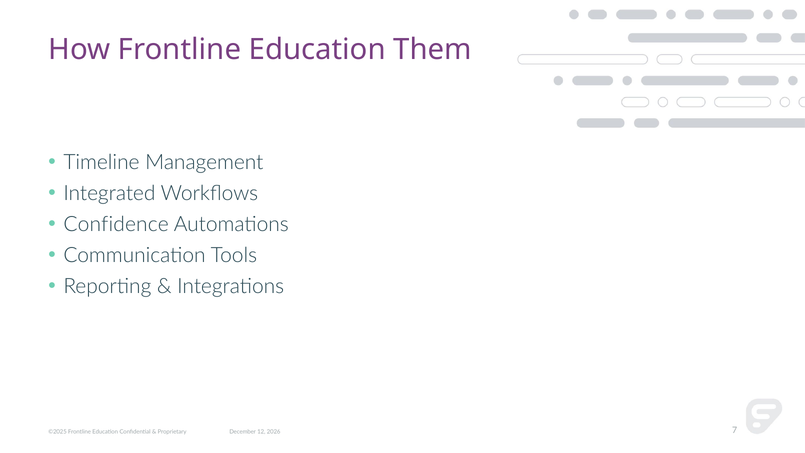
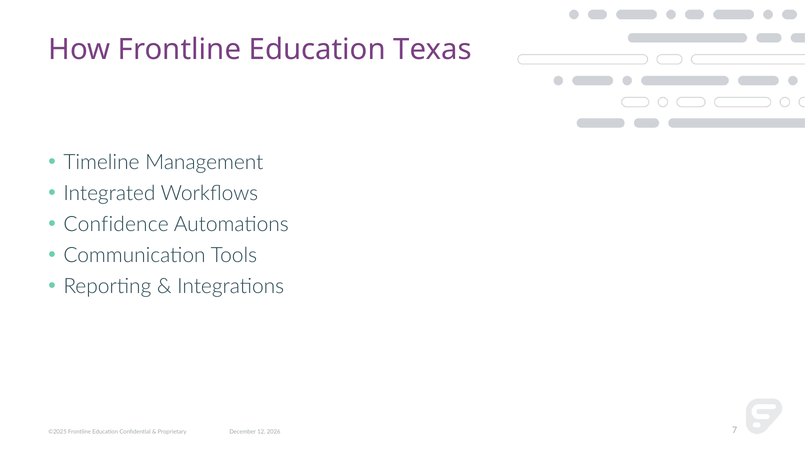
Them: Them -> Texas
